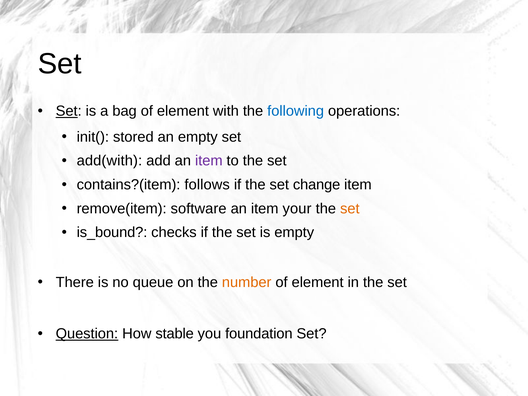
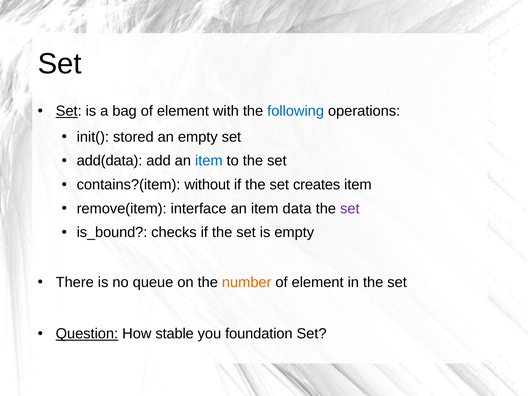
add(with: add(with -> add(data
item at (209, 161) colour: purple -> blue
follows: follows -> without
change: change -> creates
software: software -> interface
your: your -> data
set at (350, 209) colour: orange -> purple
